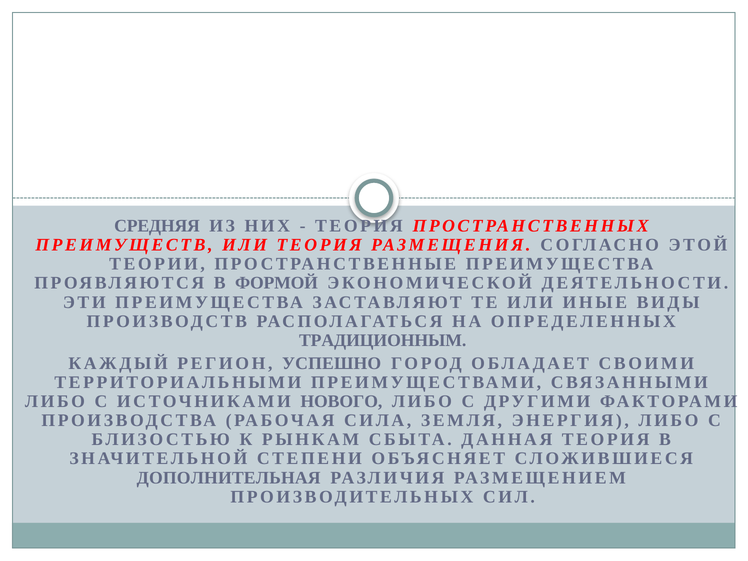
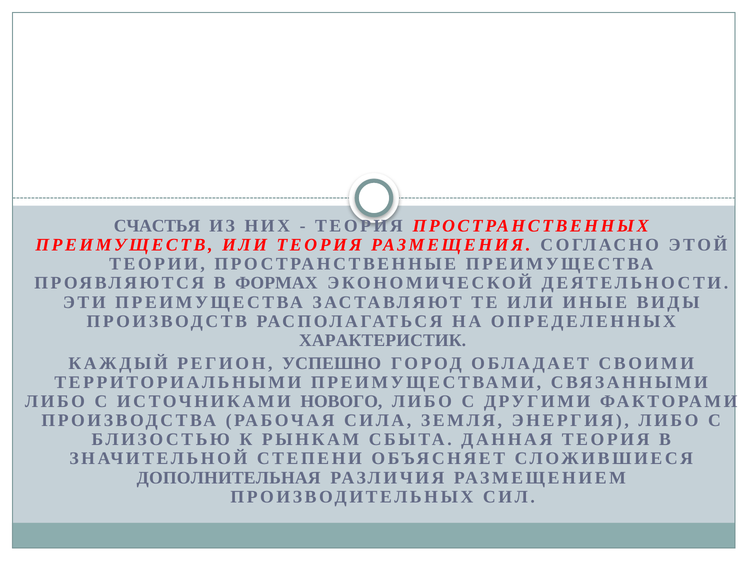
СРЕДНЯЯ: СРЕДНЯЯ -> СЧАСТЬЯ
ФОРМОЙ: ФОРМОЙ -> ФОРМАХ
ТРАДИЦИОННЫМ: ТРАДИЦИОННЫМ -> ХАРАКТЕРИСТИК
